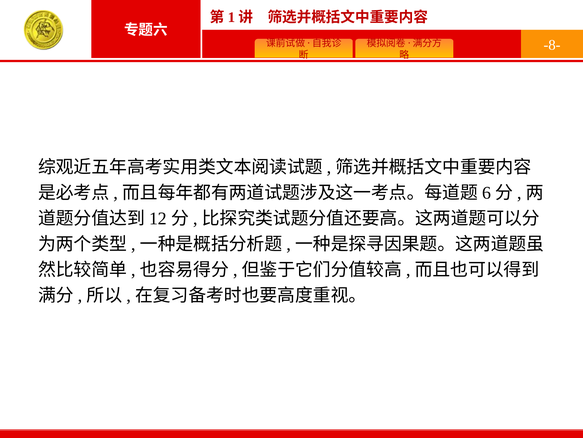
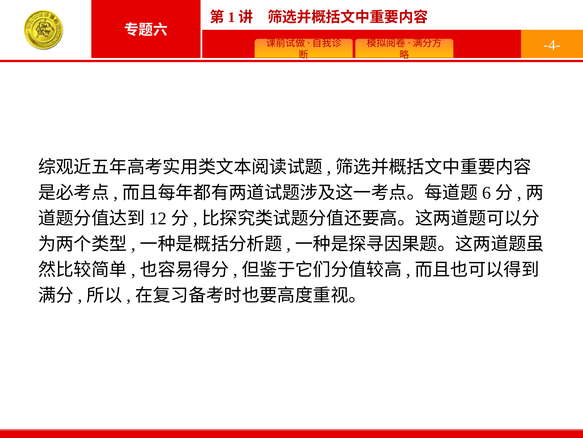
-8-: -8- -> -4-
